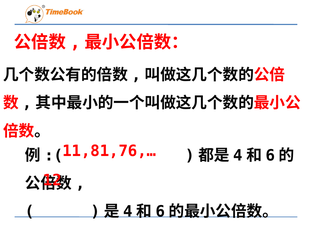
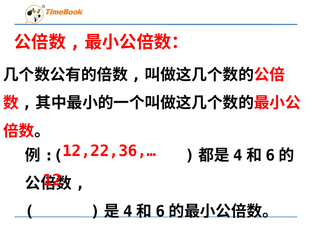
11,81,76,…: 11,81,76,… -> 12,22,36,…
